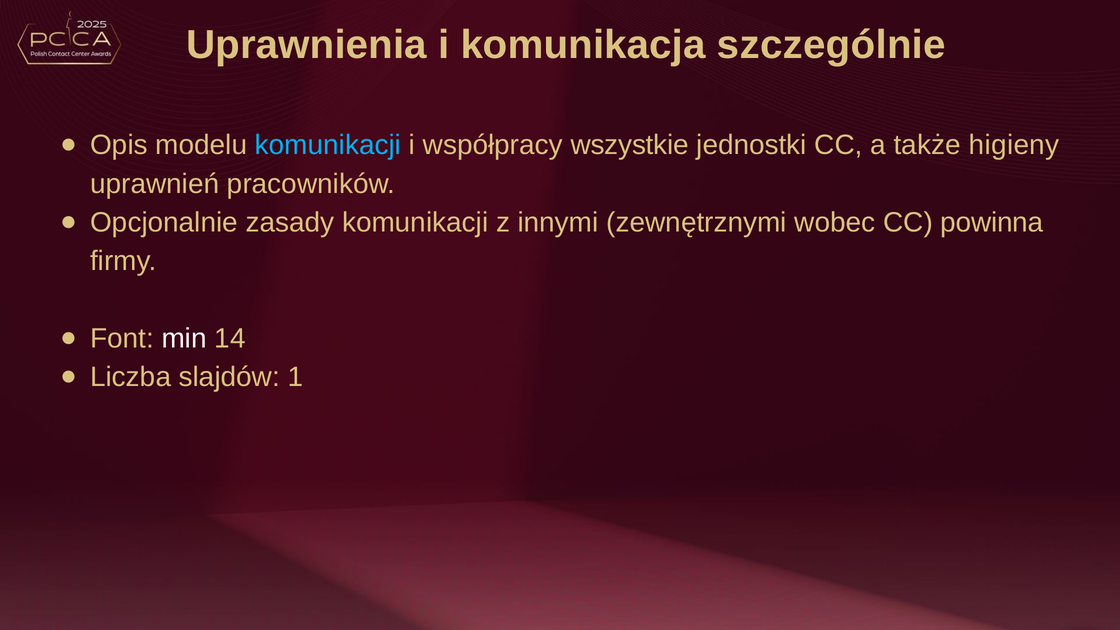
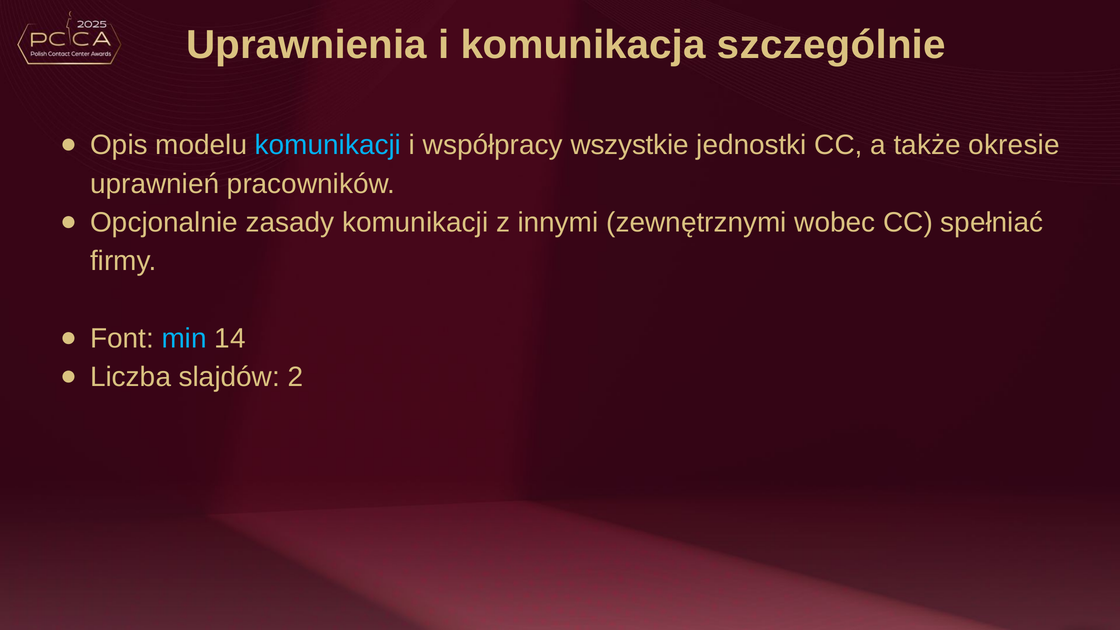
higieny: higieny -> okresie
powinna: powinna -> spełniać
min colour: white -> light blue
1: 1 -> 2
